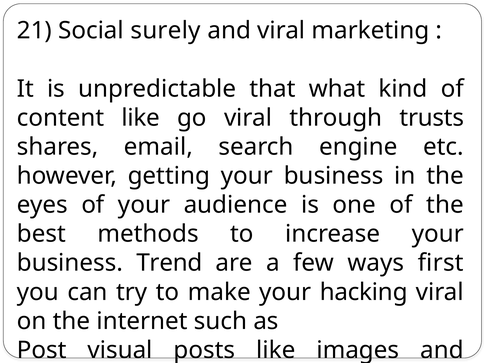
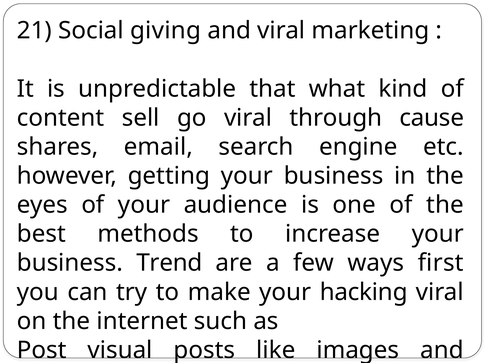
surely: surely -> giving
content like: like -> sell
trusts: trusts -> cause
